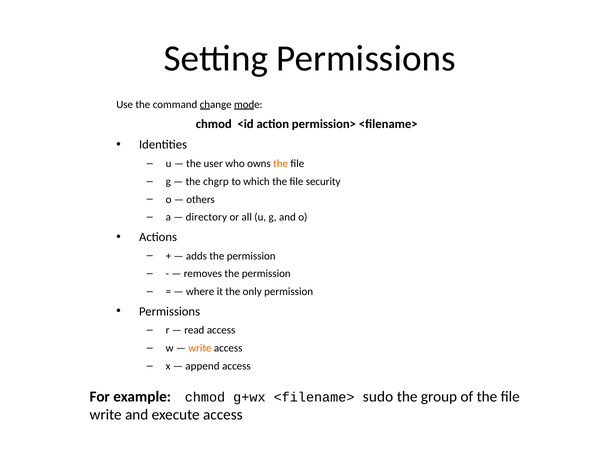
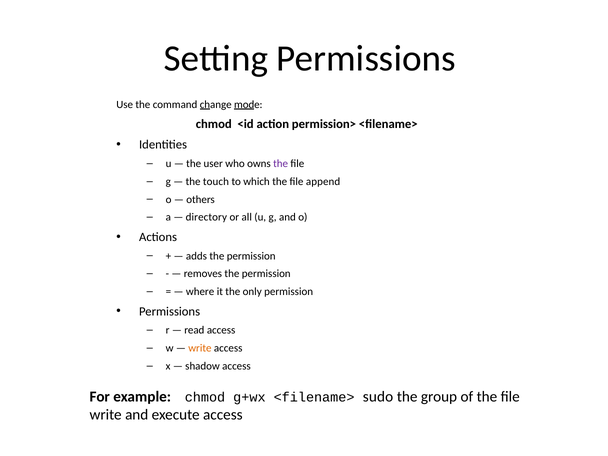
the at (281, 164) colour: orange -> purple
chgrp: chgrp -> touch
security: security -> append
append: append -> shadow
